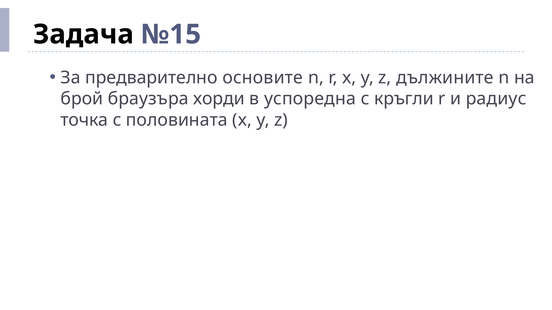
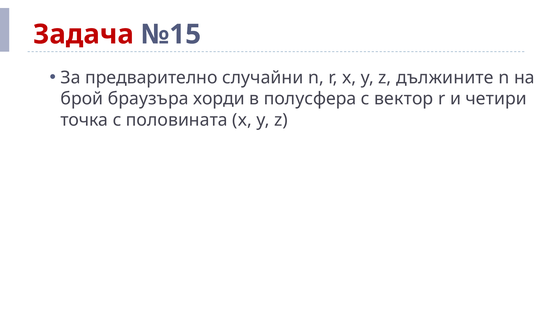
Задача colour: black -> red
основите: основите -> случайни
успоредна: успоредна -> полусфера
кръгли: кръгли -> вектор
радиус: радиус -> четири
